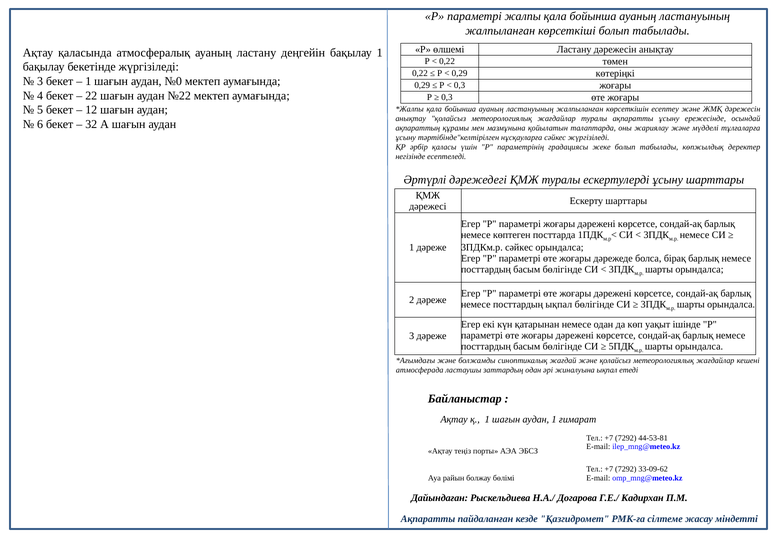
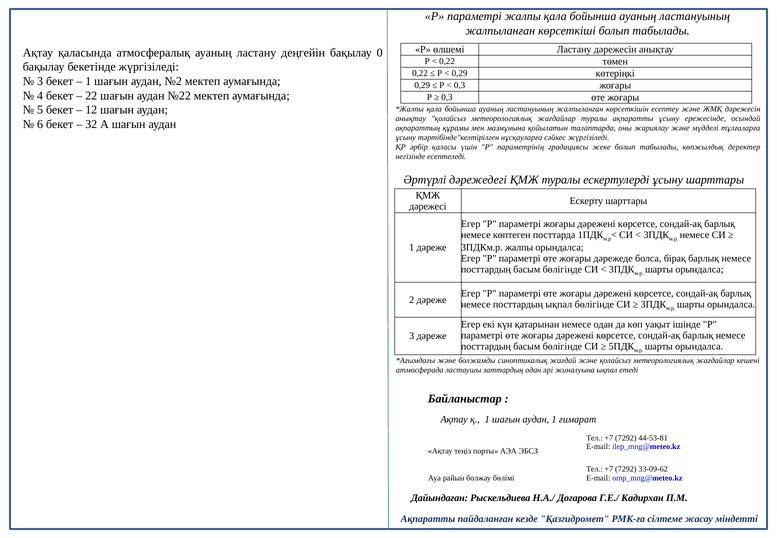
бақылау 1: 1 -> 0
№0: №0 -> №2
3ПДКм.р сәйкес: сәйкес -> жалпы
